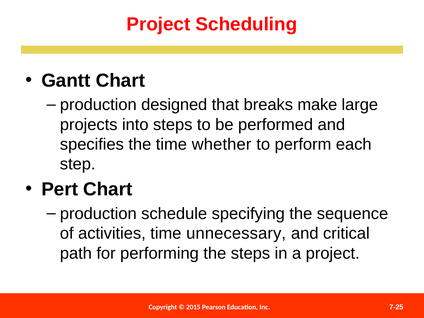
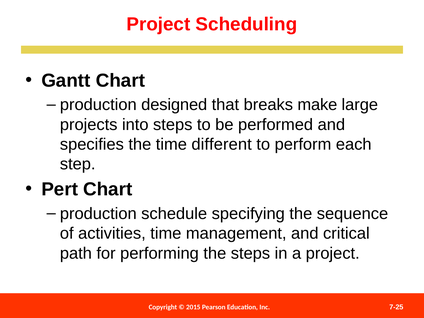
whether: whether -> different
unnecessary: unnecessary -> management
